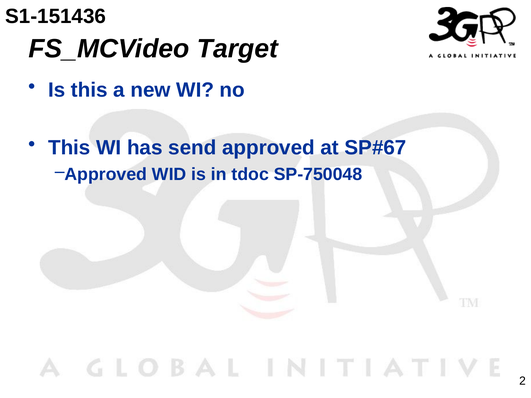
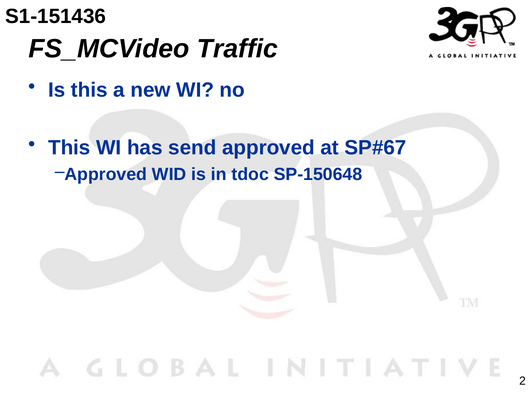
Target: Target -> Traffic
SP-750048: SP-750048 -> SP-150648
